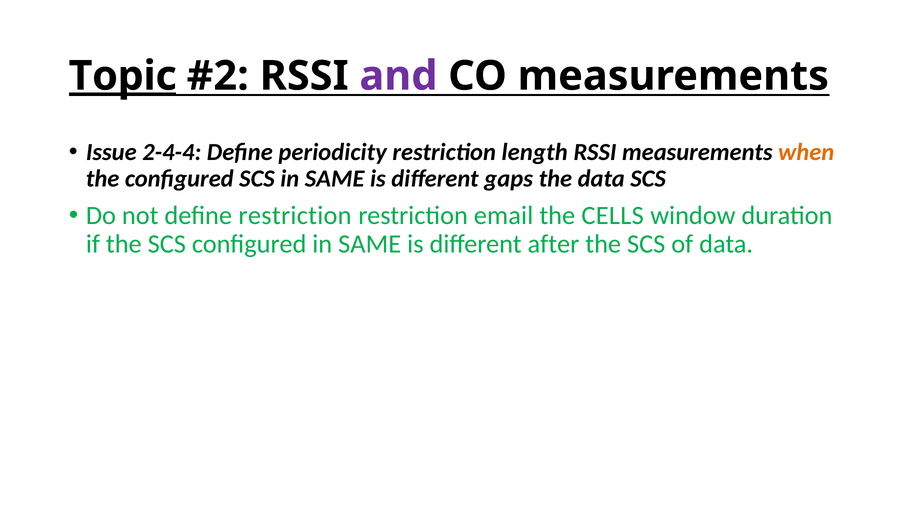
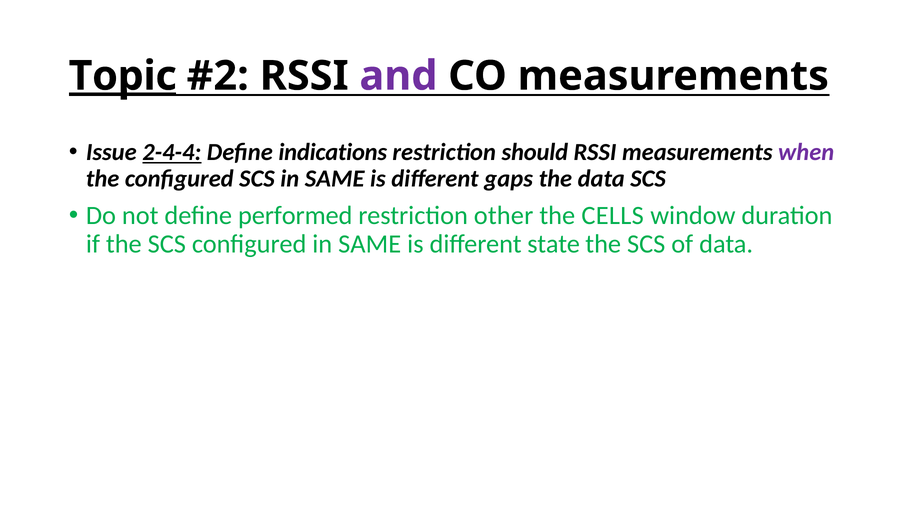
2-4-4 underline: none -> present
periodicity: periodicity -> indications
length: length -> should
when colour: orange -> purple
define restriction: restriction -> performed
email: email -> other
after: after -> state
